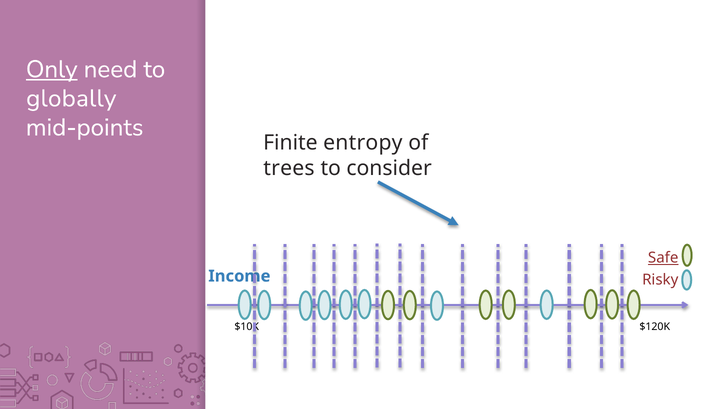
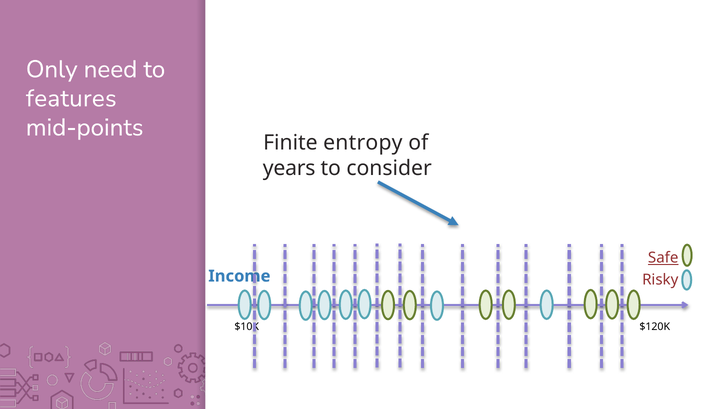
Only underline: present -> none
globally: globally -> features
trees: trees -> years
